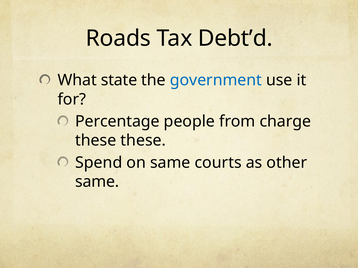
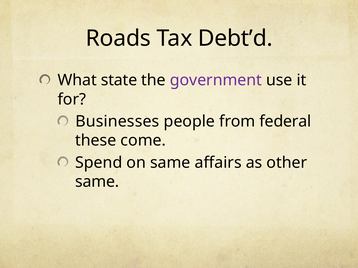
government colour: blue -> purple
Percentage: Percentage -> Businesses
charge: charge -> federal
these these: these -> come
courts: courts -> affairs
